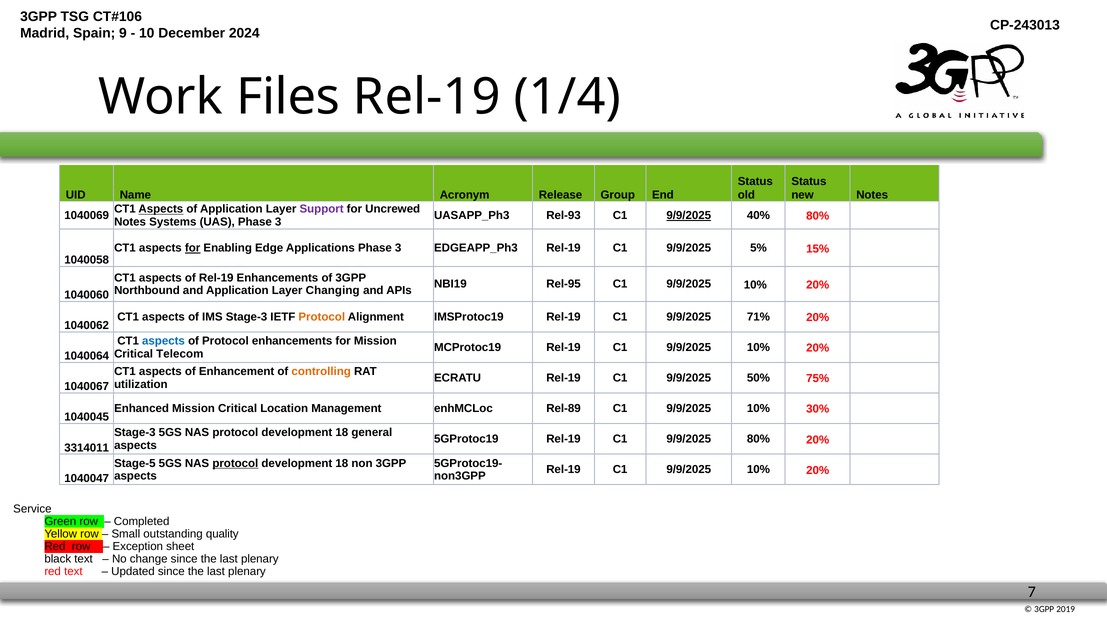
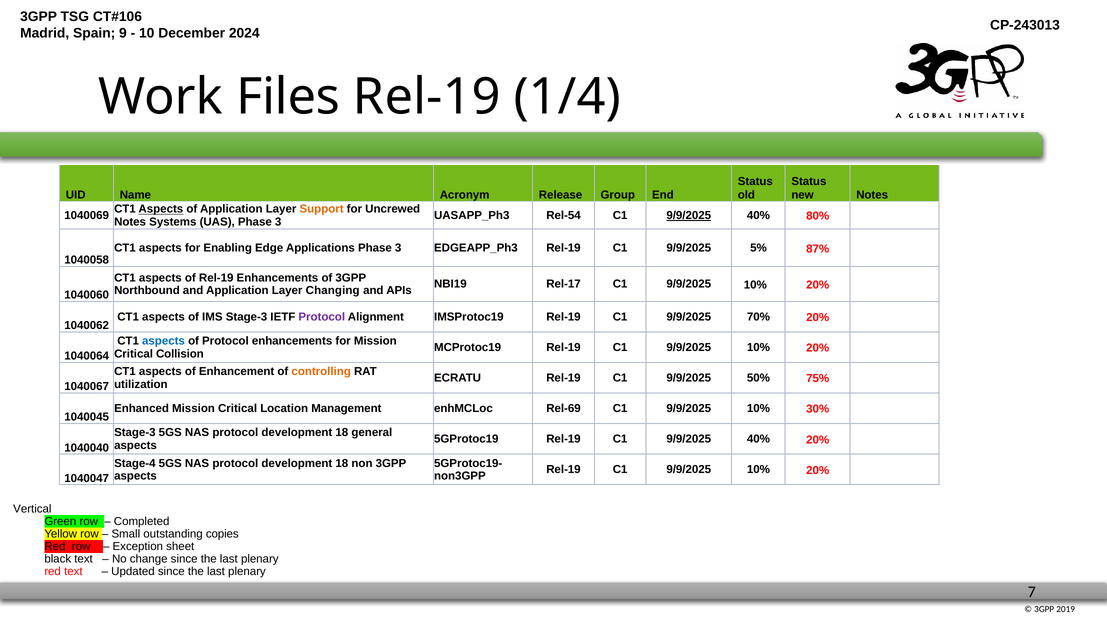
Support colour: purple -> orange
Rel-93: Rel-93 -> Rel-54
for at (193, 248) underline: present -> none
15%: 15% -> 87%
Rel-95: Rel-95 -> Rel-17
Protocol at (322, 317) colour: orange -> purple
71%: 71% -> 70%
Telecom: Telecom -> Collision
Rel-89: Rel-89 -> Rel-69
Rel-19 C1 9/9/2025 80%: 80% -> 40%
3314011: 3314011 -> 1040040
Stage-5: Stage-5 -> Stage-4
protocol at (235, 463) underline: present -> none
Service: Service -> Vertical
quality: quality -> copies
